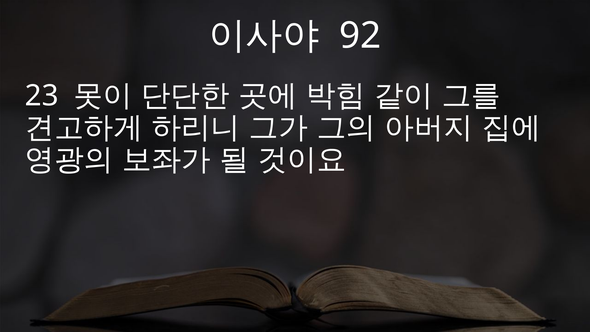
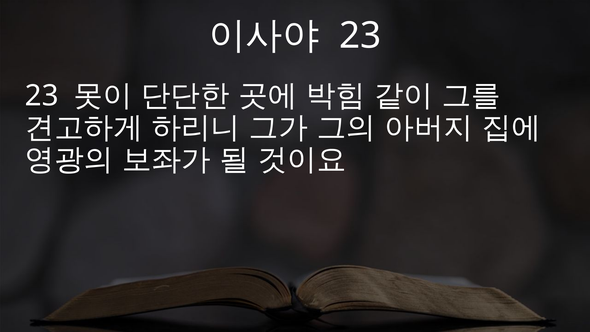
92 at (360, 36): 92 -> 23
